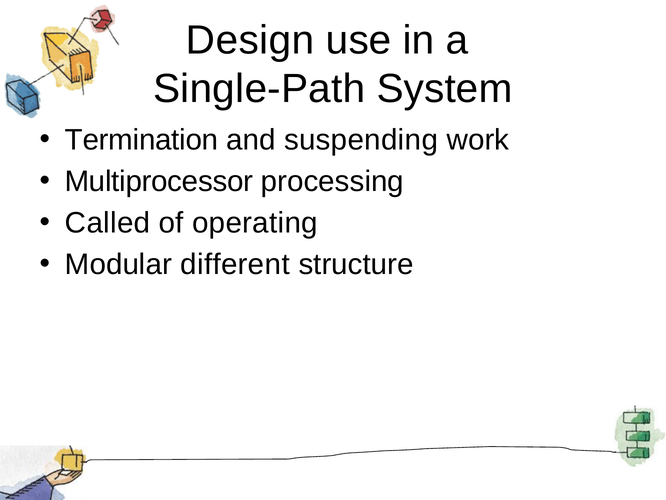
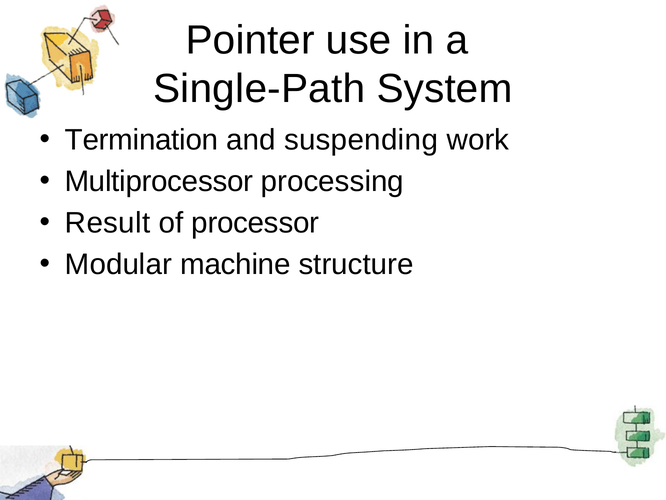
Design: Design -> Pointer
Called: Called -> Result
operating: operating -> processor
different: different -> machine
